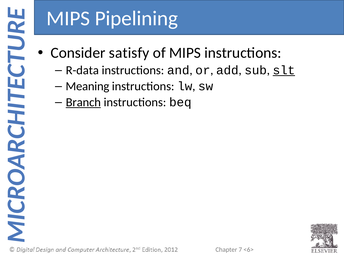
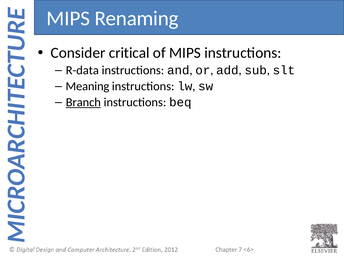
Pipelining: Pipelining -> Renaming
satisfy: satisfy -> critical
slt underline: present -> none
